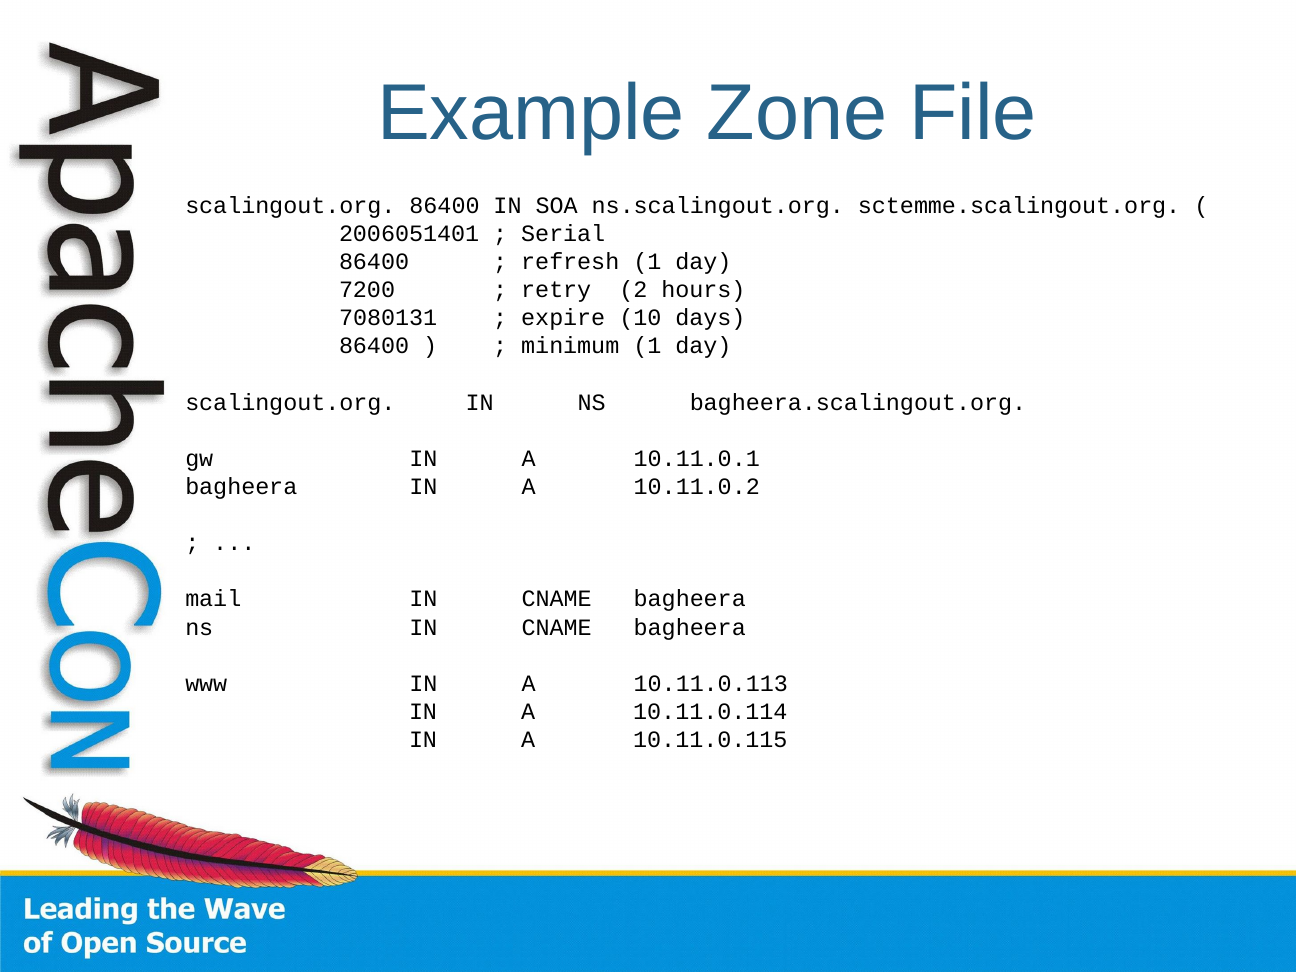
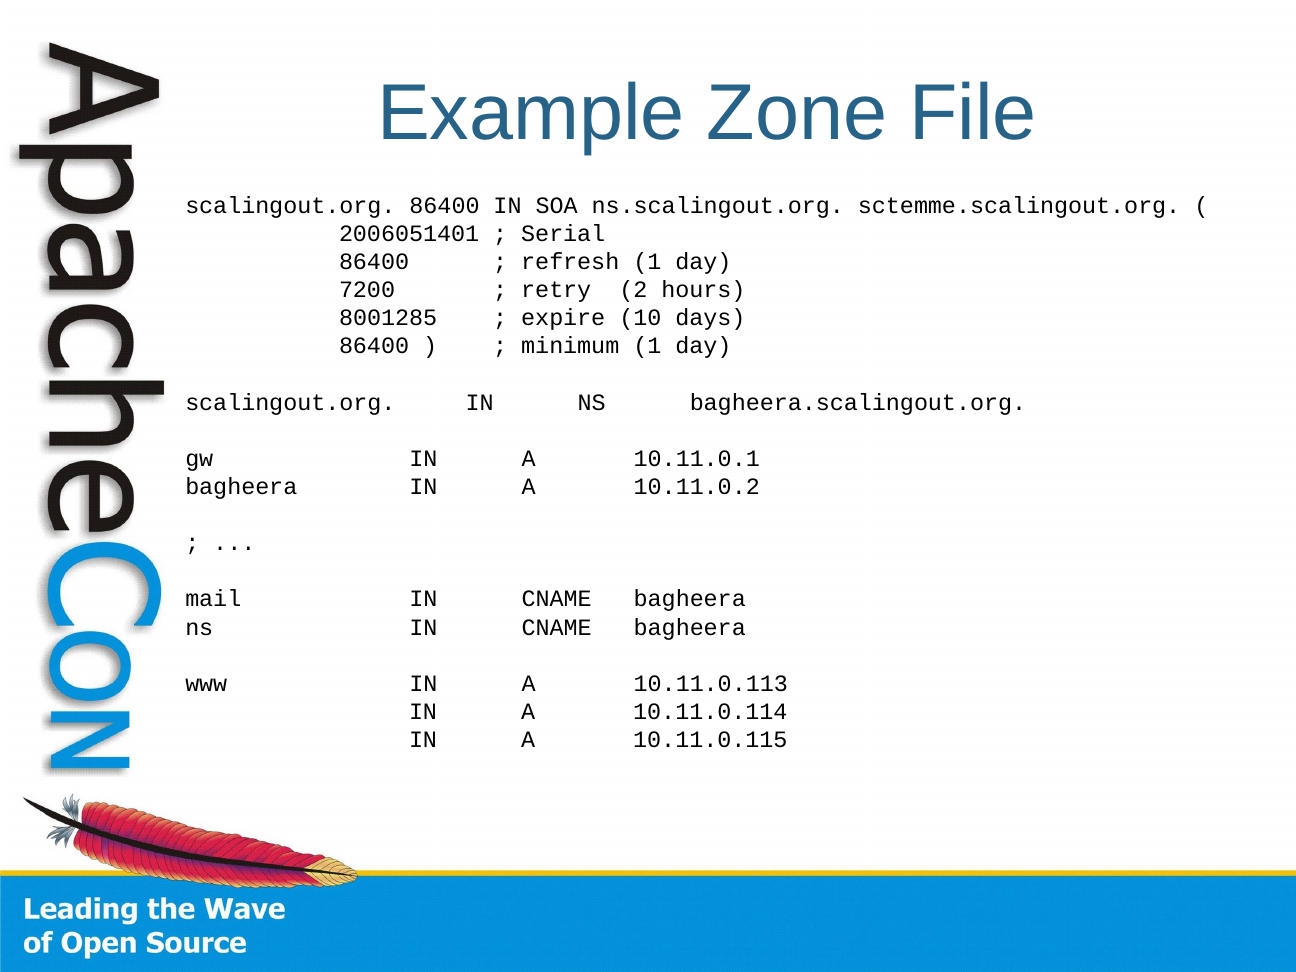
7080131: 7080131 -> 8001285
